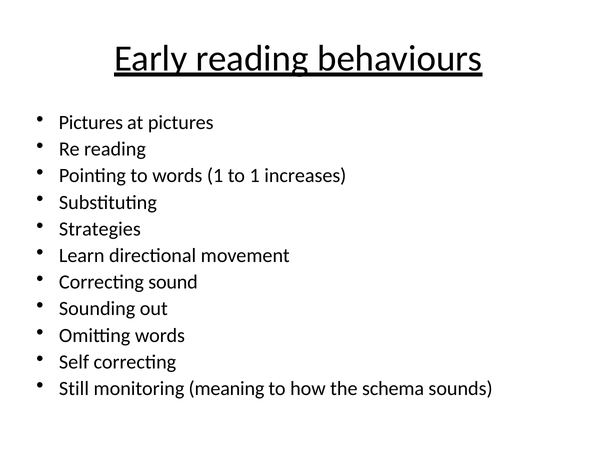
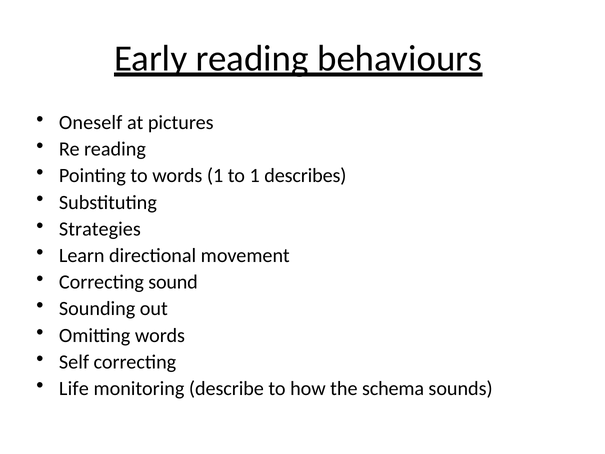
Pictures at (91, 122): Pictures -> Oneself
increases: increases -> describes
Still: Still -> Life
meaning: meaning -> describe
